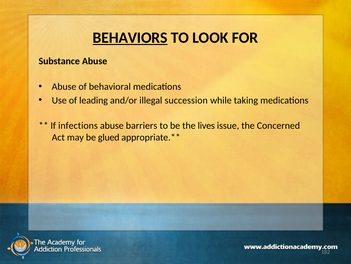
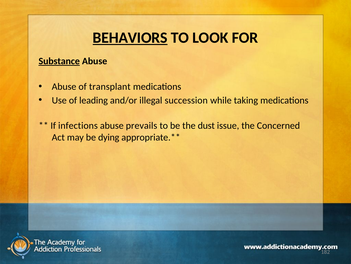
Substance underline: none -> present
behavioral: behavioral -> transplant
barriers: barriers -> prevails
lives: lives -> dust
glued: glued -> dying
